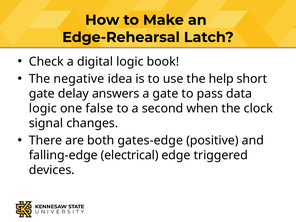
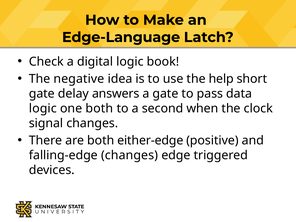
Edge-Rehearsal: Edge-Rehearsal -> Edge-Language
one false: false -> both
gates-edge: gates-edge -> either-edge
falling-edge electrical: electrical -> changes
